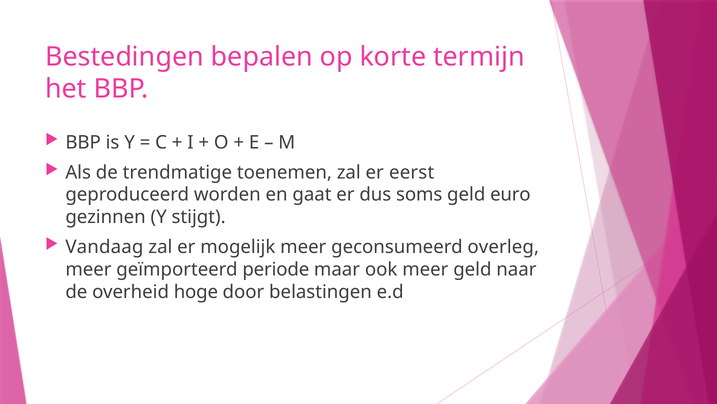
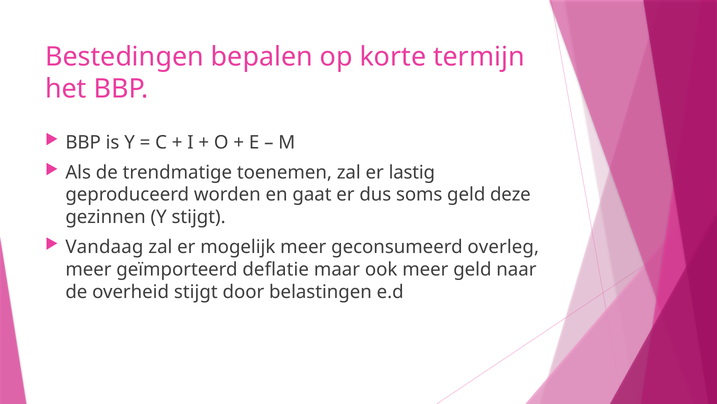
eerst: eerst -> lastig
euro: euro -> deze
periode: periode -> deflatie
overheid hoge: hoge -> stijgt
